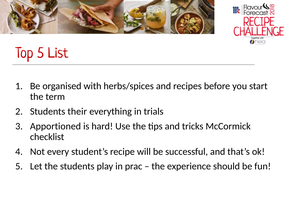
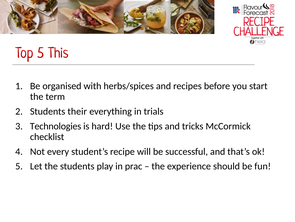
List: List -> This
Apportioned: Apportioned -> Technologies
